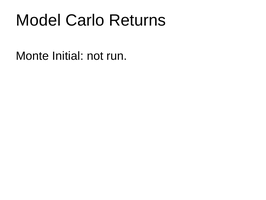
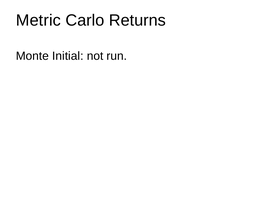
Model: Model -> Metric
